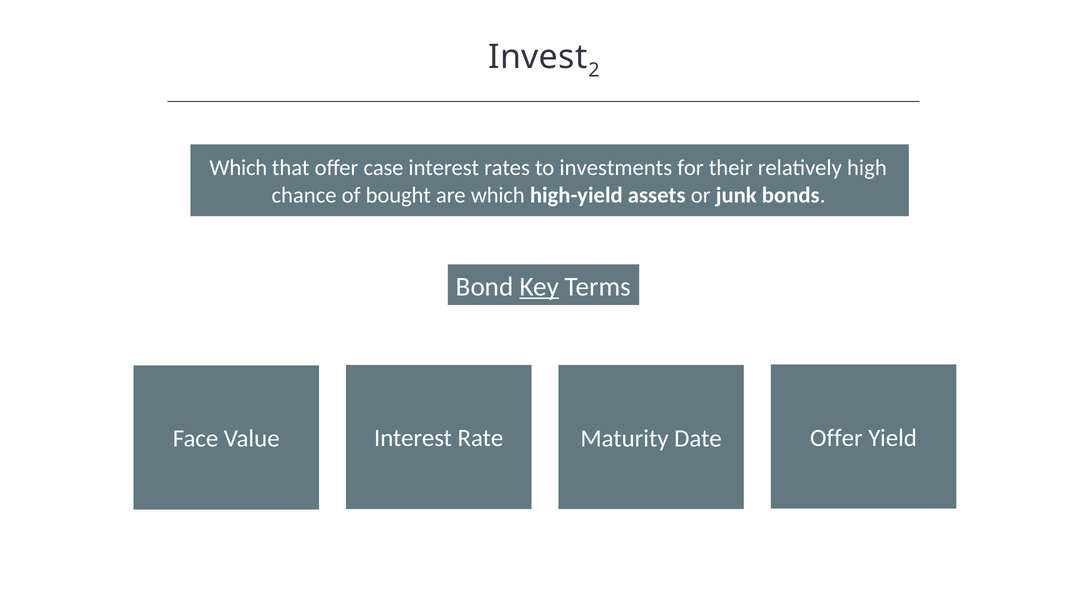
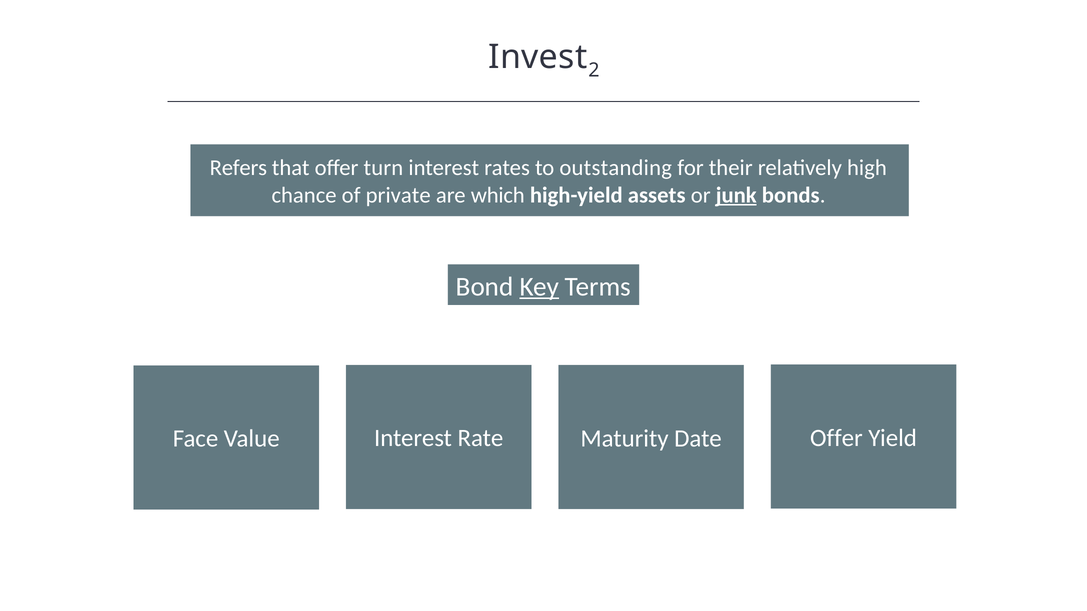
Which at (238, 168): Which -> Refers
case: case -> turn
investments: investments -> outstanding
bought: bought -> private
junk underline: none -> present
